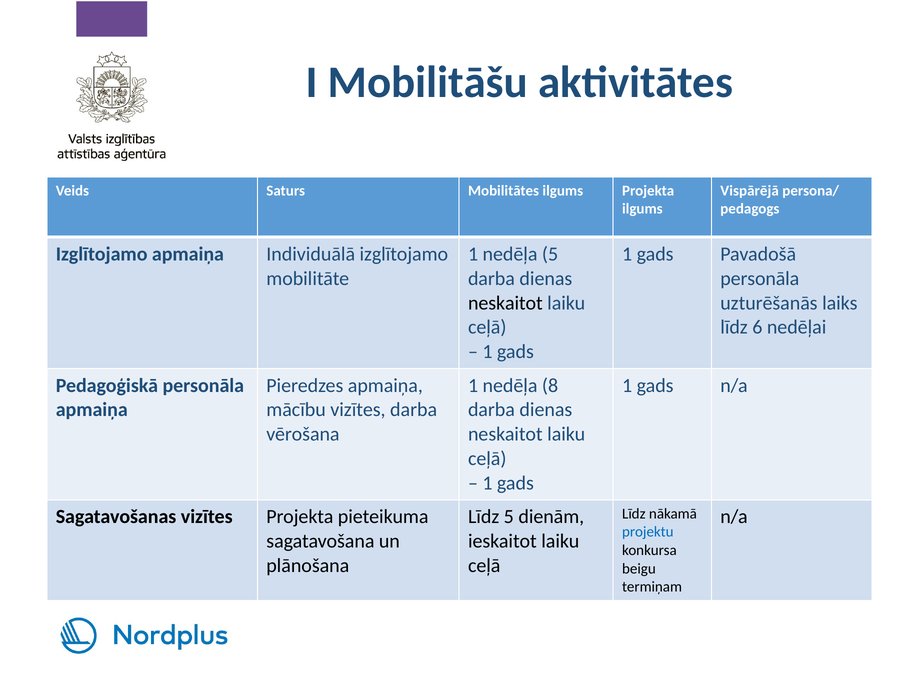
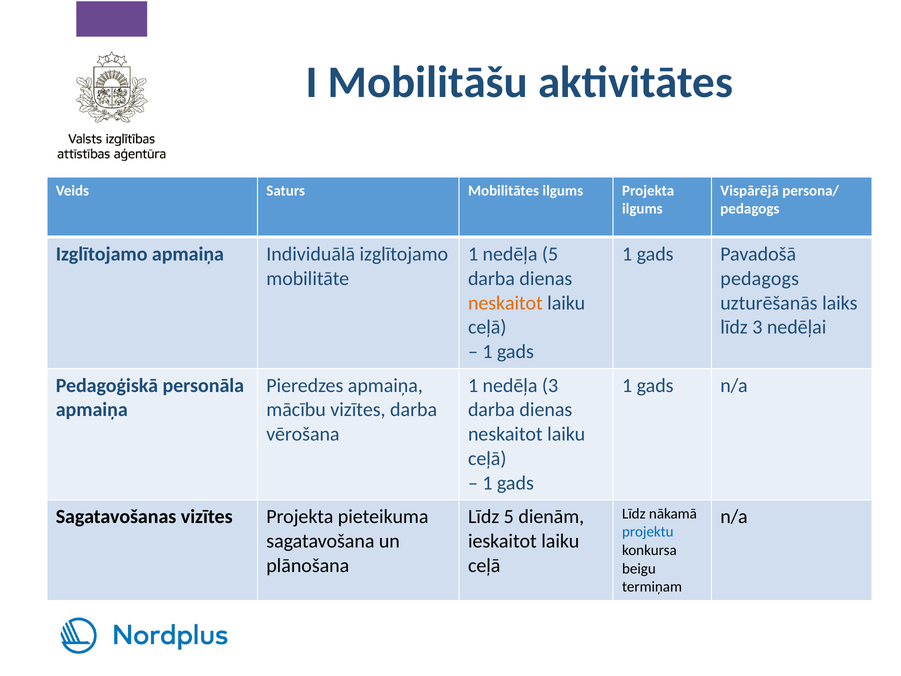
personāla at (760, 278): personāla -> pedagogs
neskaitot at (505, 303) colour: black -> orange
līdz 6: 6 -> 3
nedēļa 8: 8 -> 3
